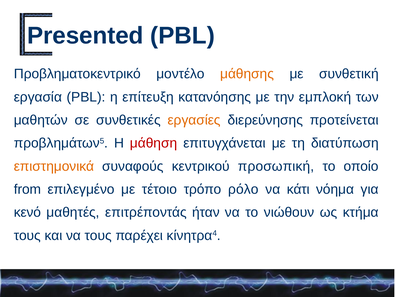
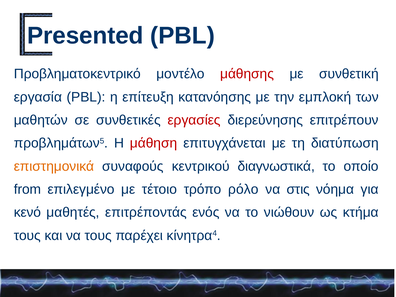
μάθησης colour: orange -> red
εργασίες colour: orange -> red
προτείνεται: προτείνεται -> επιτρέπουν
προσωπική: προσωπική -> διαγνωστικά
κάτι: κάτι -> στις
ήταν: ήταν -> ενός
